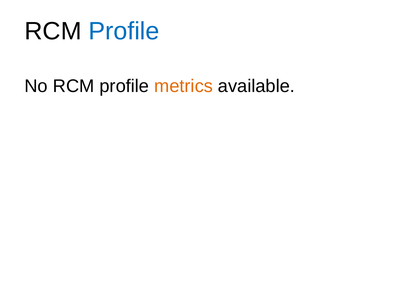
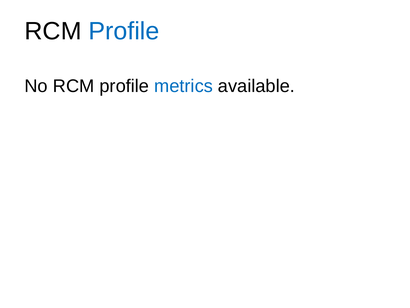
metrics colour: orange -> blue
